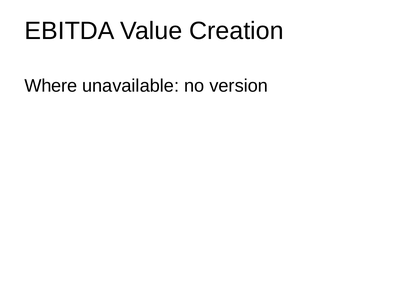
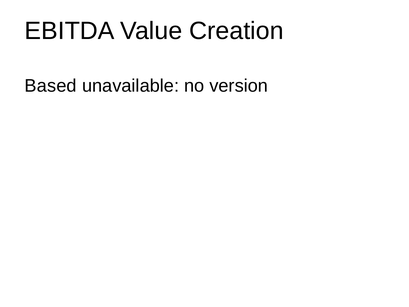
Where: Where -> Based
